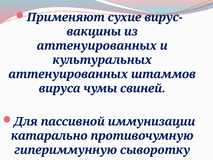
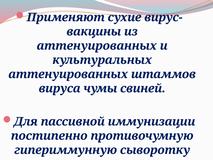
катарально: катарально -> постипенно
